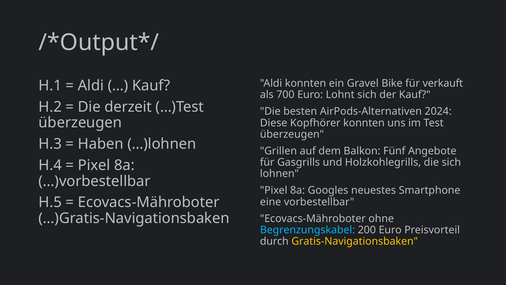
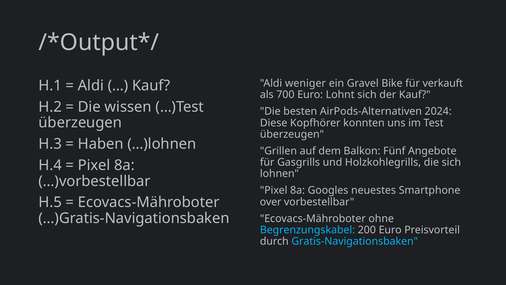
Aldi konnten: konnten -> weniger
derzeit: derzeit -> wissen
eine: eine -> over
Gratis-Navigationsbaken colour: yellow -> light blue
